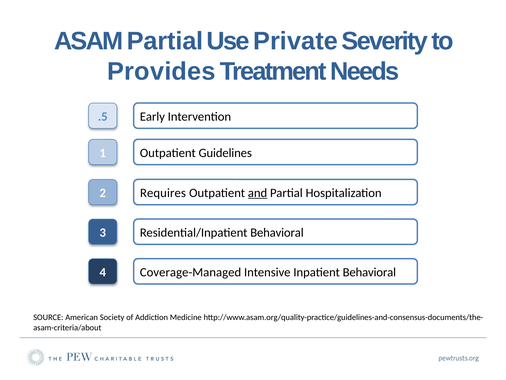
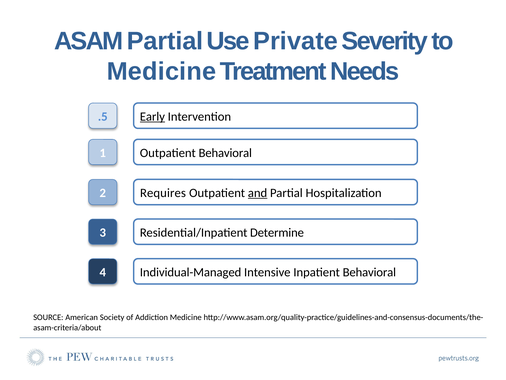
Provides at (161, 72): Provides -> Medicine
Early underline: none -> present
Outpatient Guidelines: Guidelines -> Behavioral
Residential/Inpatient Behavioral: Behavioral -> Determine
Coverage-Managed: Coverage-Managed -> Individual-Managed
